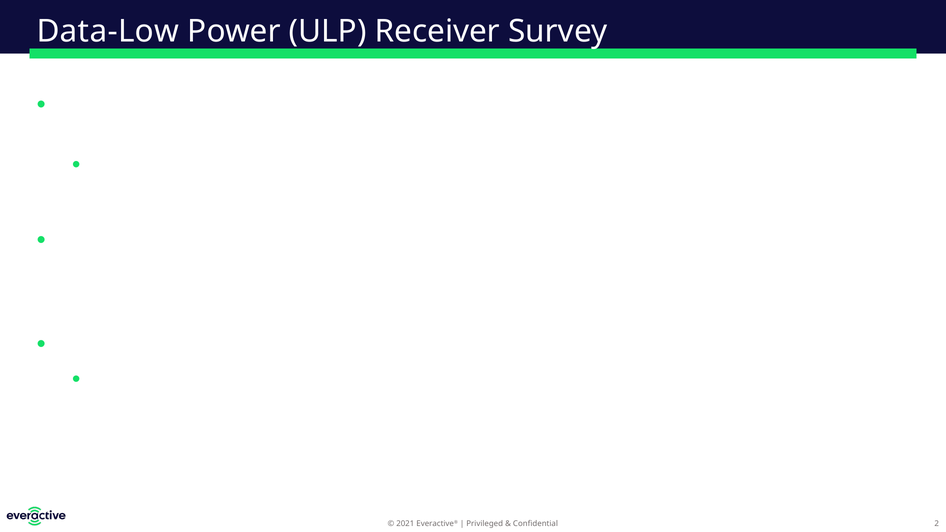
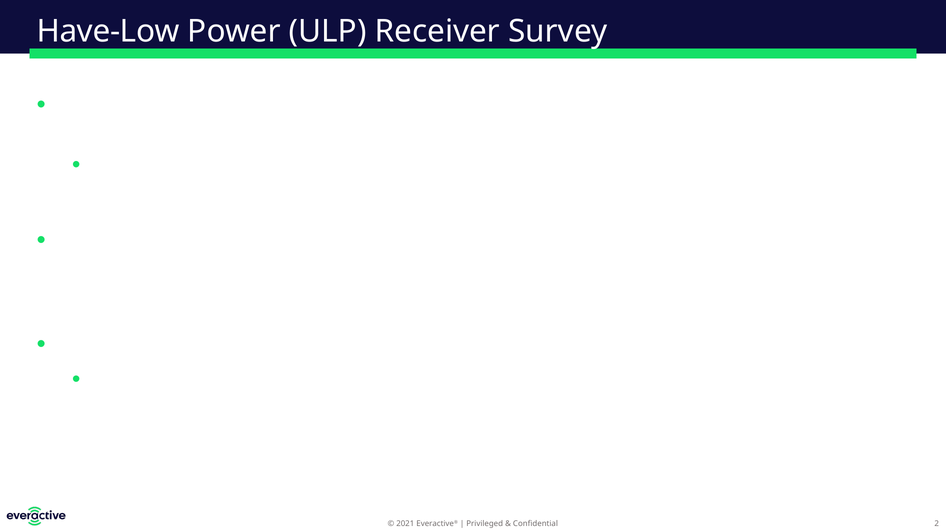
Data-Low: Data-Low -> Have-Low
